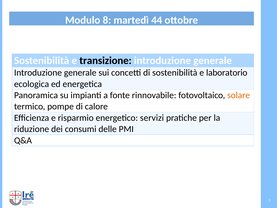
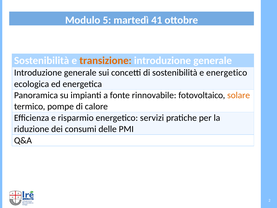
8: 8 -> 5
44: 44 -> 41
transizione colour: black -> orange
e laboratorio: laboratorio -> energetico
